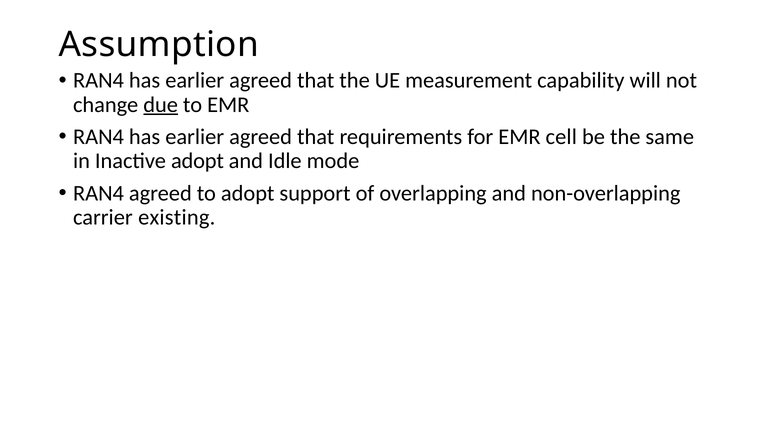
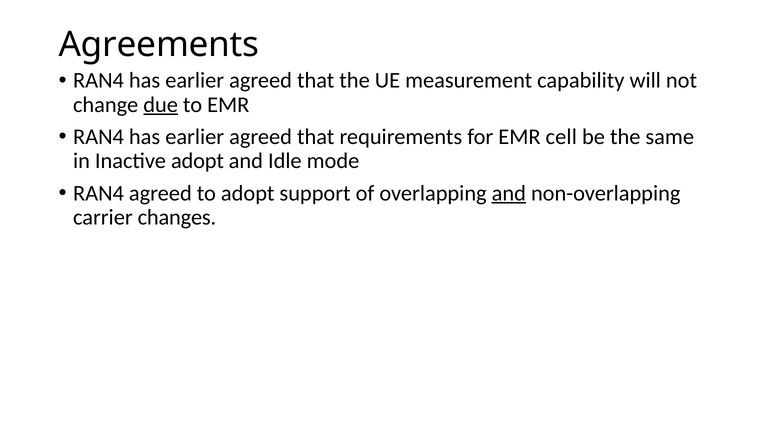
Assumption: Assumption -> Agreements
and at (509, 193) underline: none -> present
existing: existing -> changes
